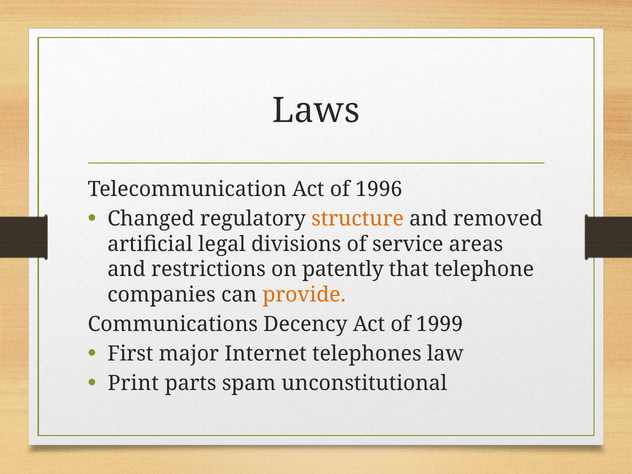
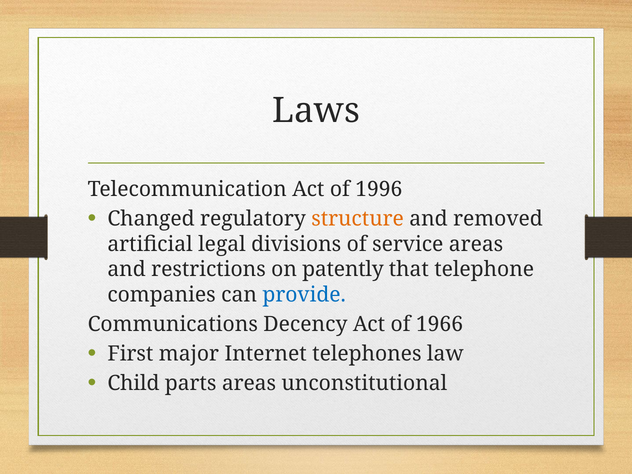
provide colour: orange -> blue
1999: 1999 -> 1966
Print: Print -> Child
parts spam: spam -> areas
